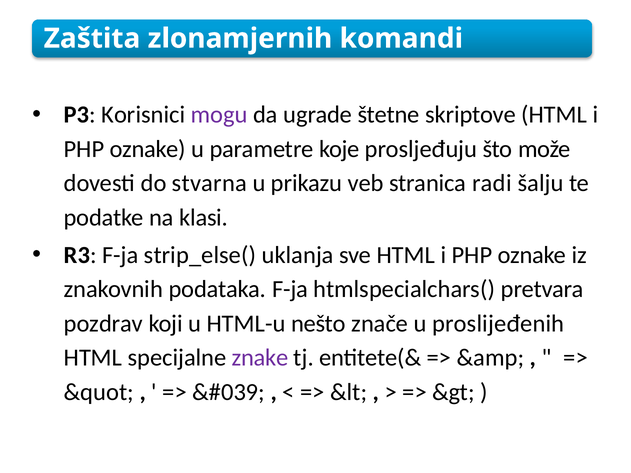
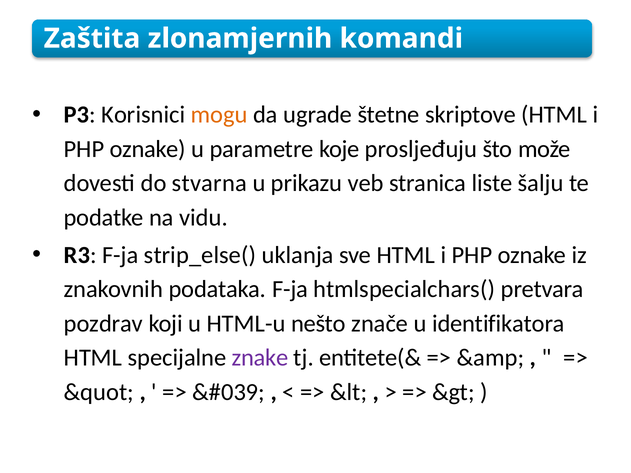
mogu colour: purple -> orange
radi: radi -> liste
klasi: klasi -> vidu
proslijeđenih: proslijeđenih -> identifikatora
